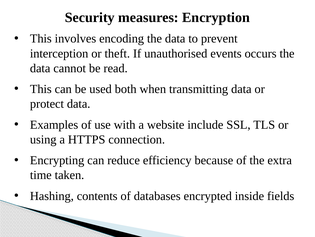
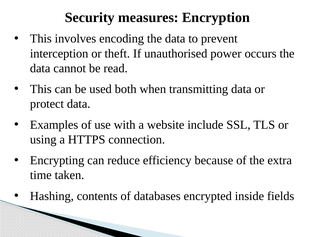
events: events -> power
